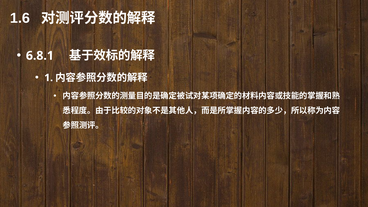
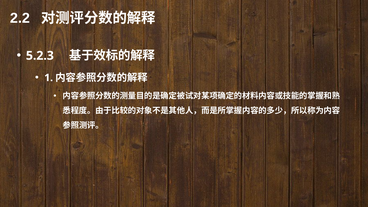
1.6: 1.6 -> 2.2
6.8.1: 6.8.1 -> 5.2.3
